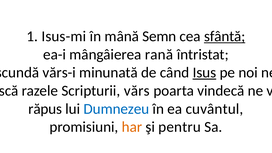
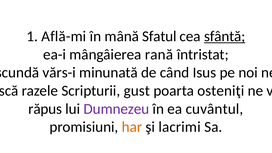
Isus-mi: Isus-mi -> Află-mi
Semn: Semn -> Sfatul
Isus underline: present -> none
vărs: vărs -> gust
vindecă: vindecă -> osteniţi
Dumnezeu colour: blue -> purple
pentru: pentru -> lacrimi
